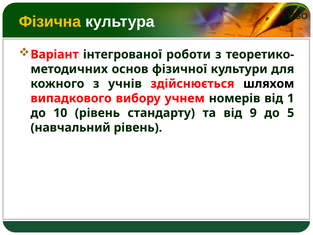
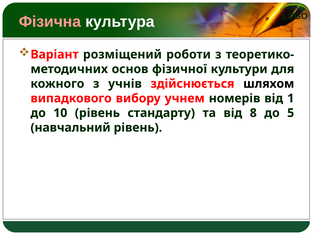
Фізична colour: yellow -> pink
інтегрованої: інтегрованої -> розміщений
9: 9 -> 8
